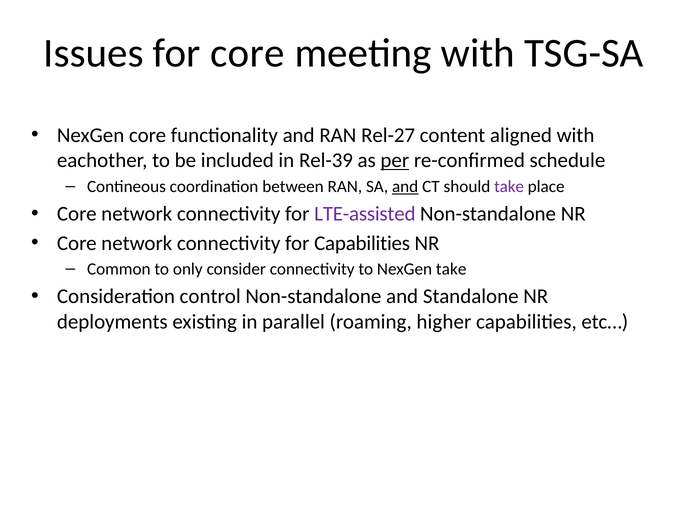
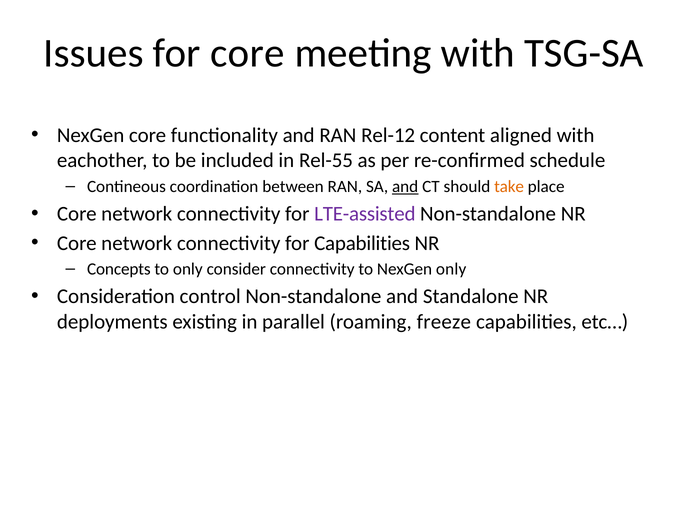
Rel-27: Rel-27 -> Rel-12
Rel-39: Rel-39 -> Rel-55
per underline: present -> none
take at (509, 187) colour: purple -> orange
Common: Common -> Concepts
NexGen take: take -> only
higher: higher -> freeze
